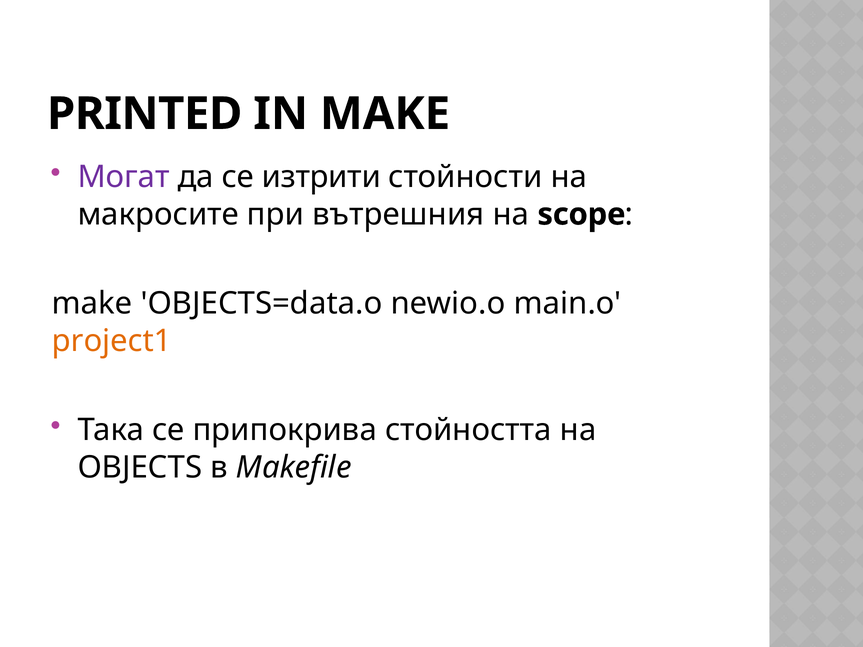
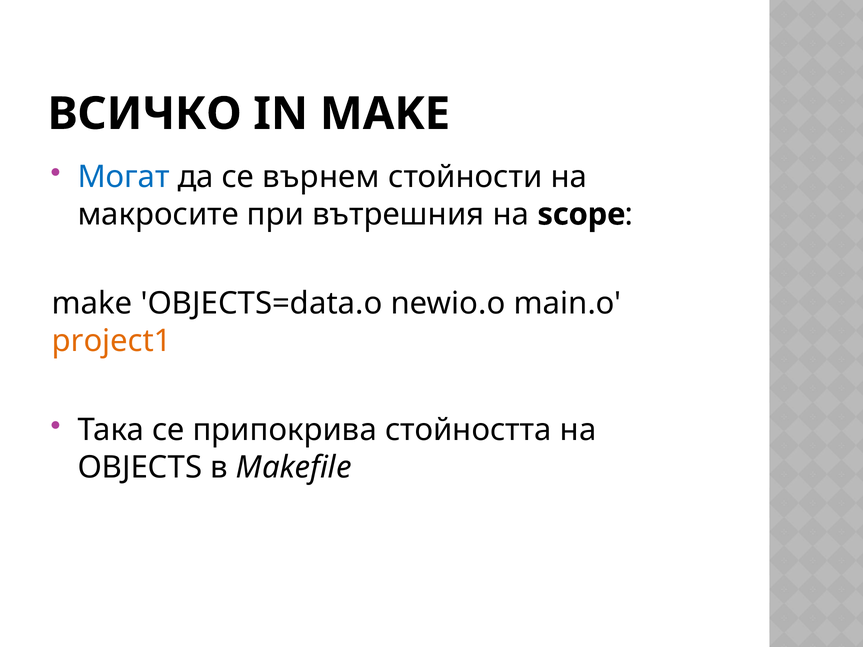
PRINTED: PRINTED -> ВСИЧКО
Могат colour: purple -> blue
изтрити: изтрити -> върнем
